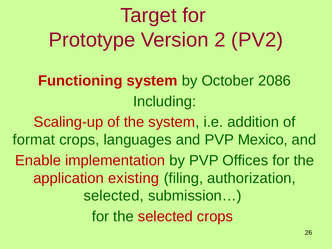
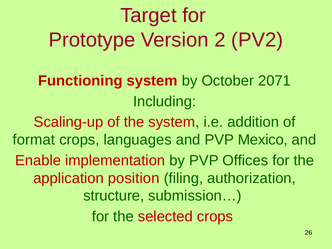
2086: 2086 -> 2071
existing: existing -> position
selected at (114, 196): selected -> structure
